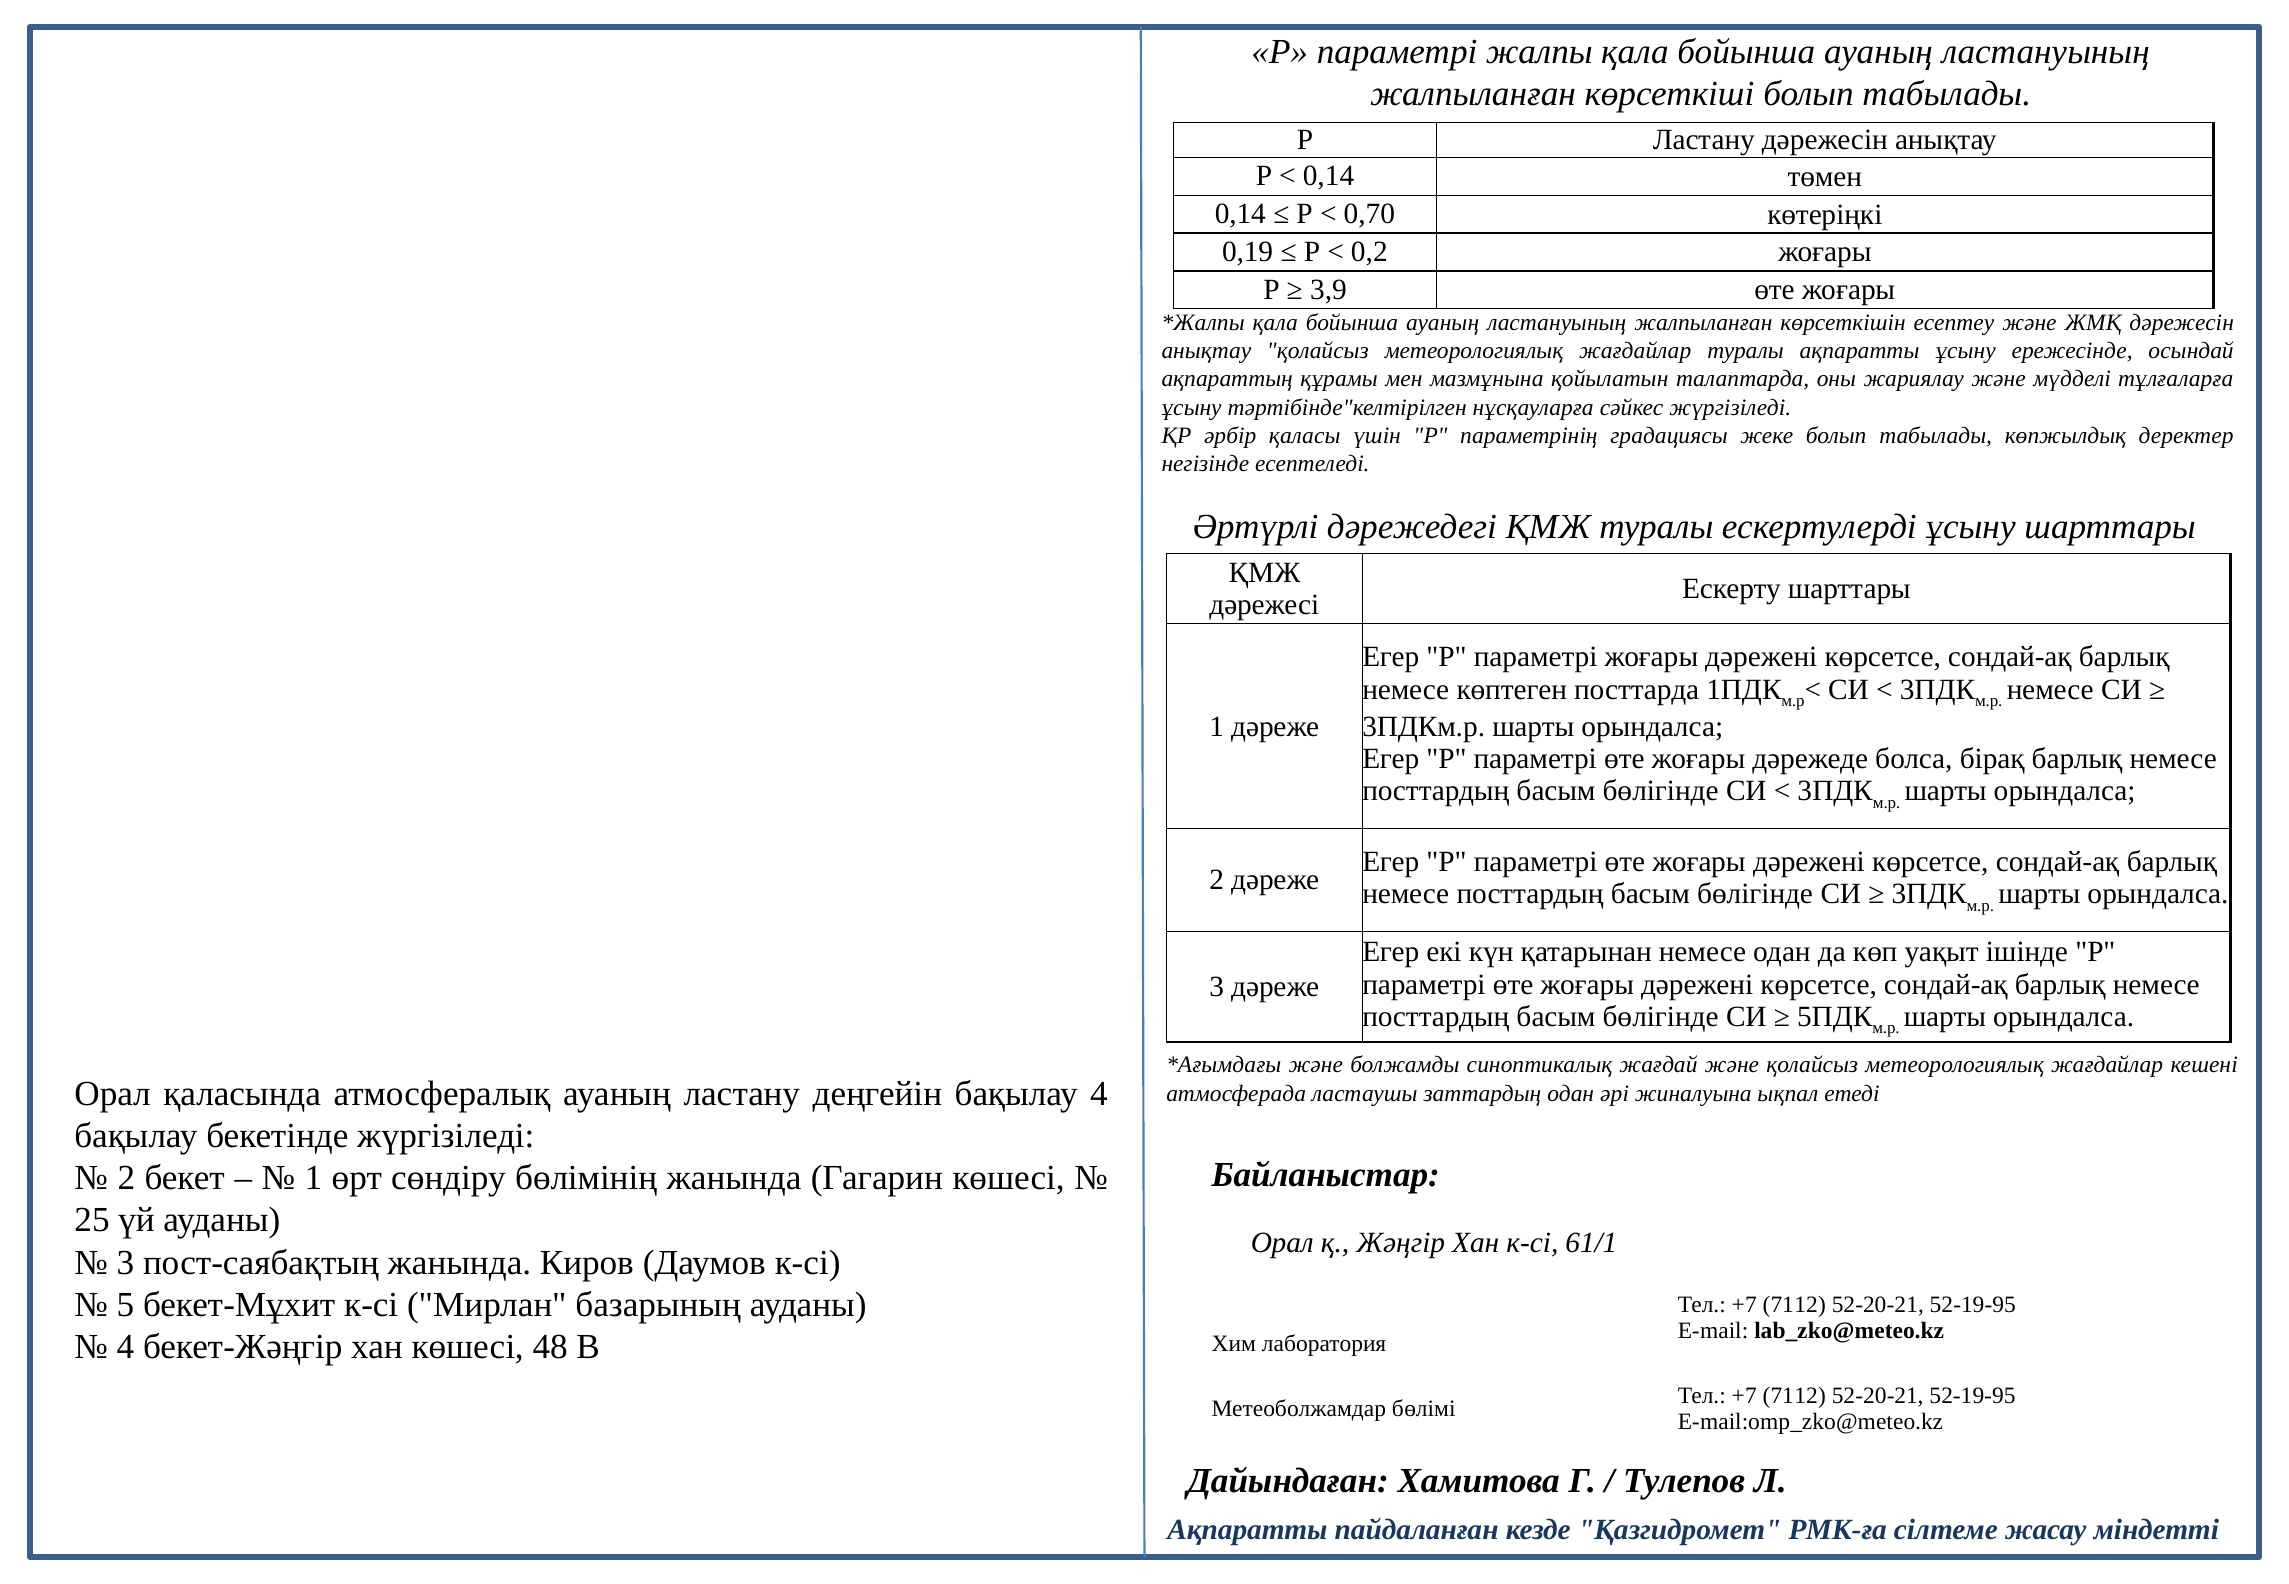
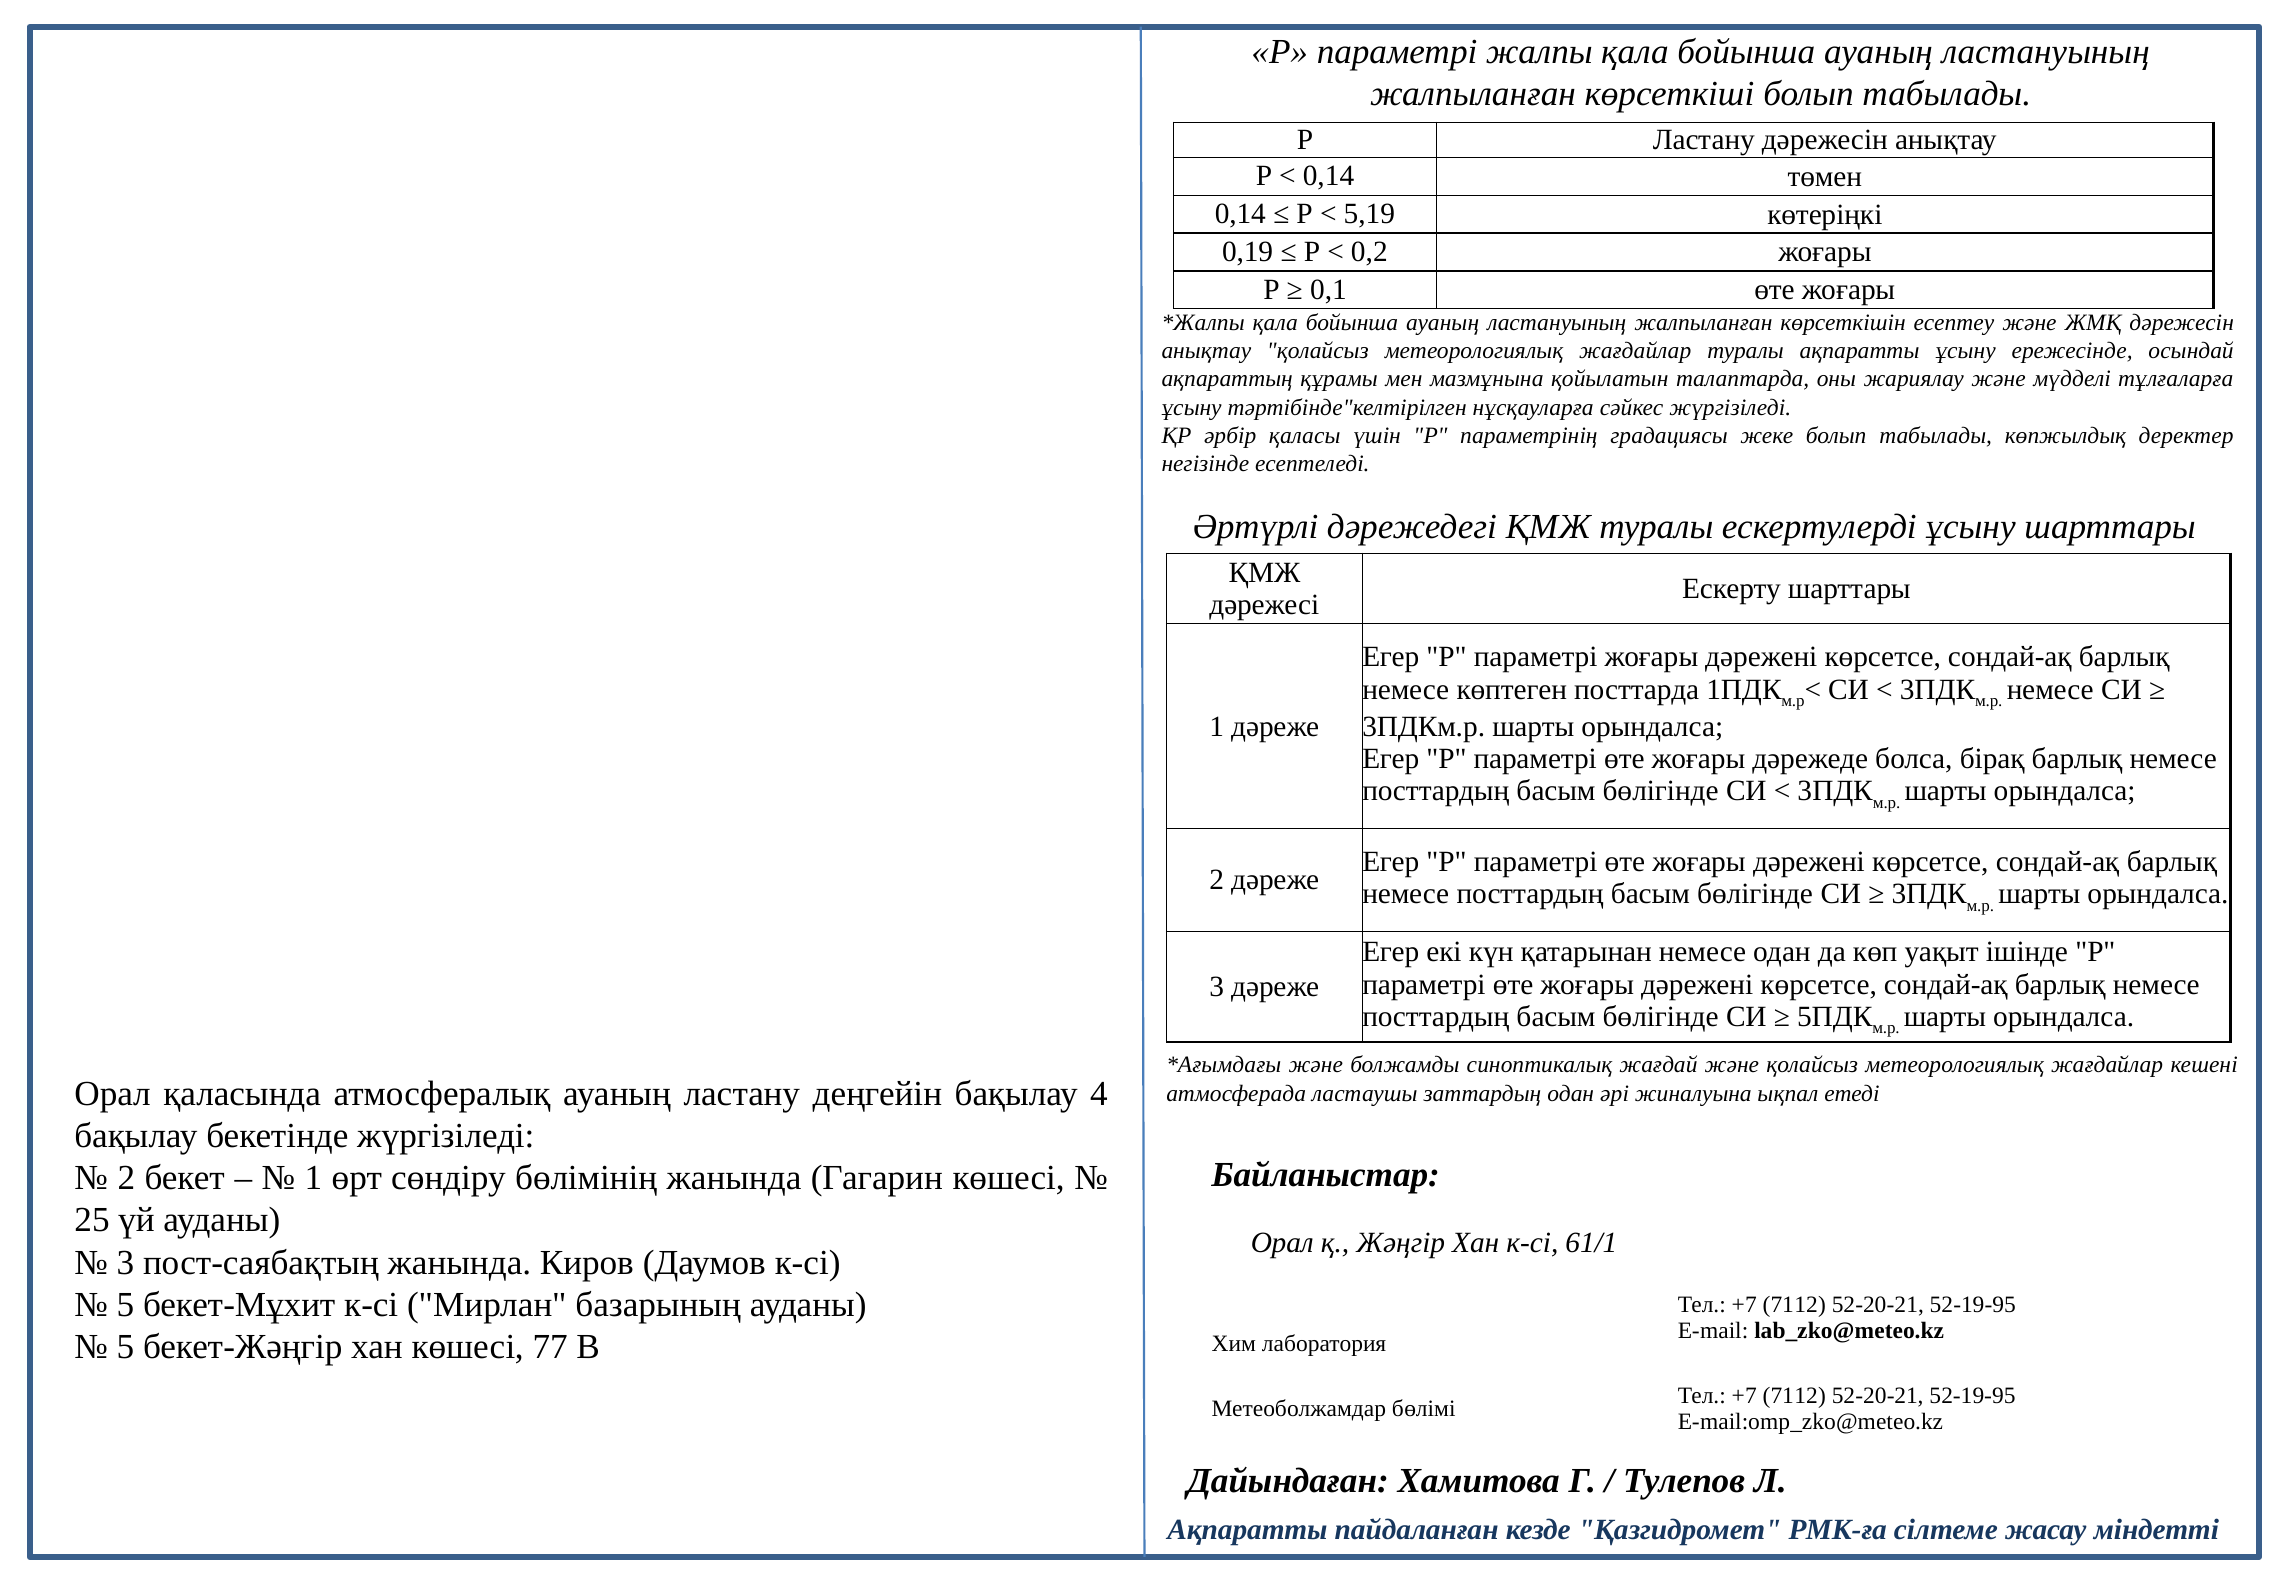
0,70: 0,70 -> 5,19
3,9: 3,9 -> 0,1
4 at (126, 1347): 4 -> 5
48: 48 -> 77
